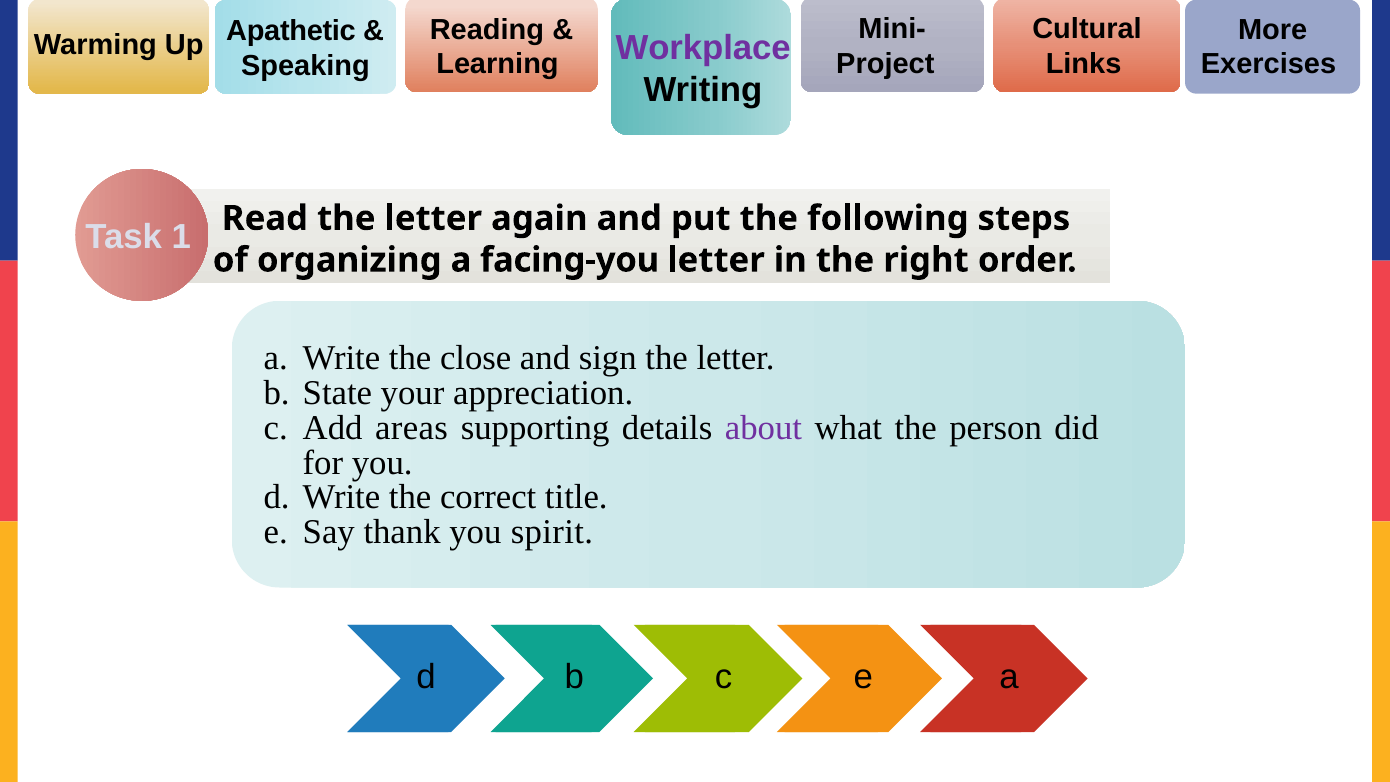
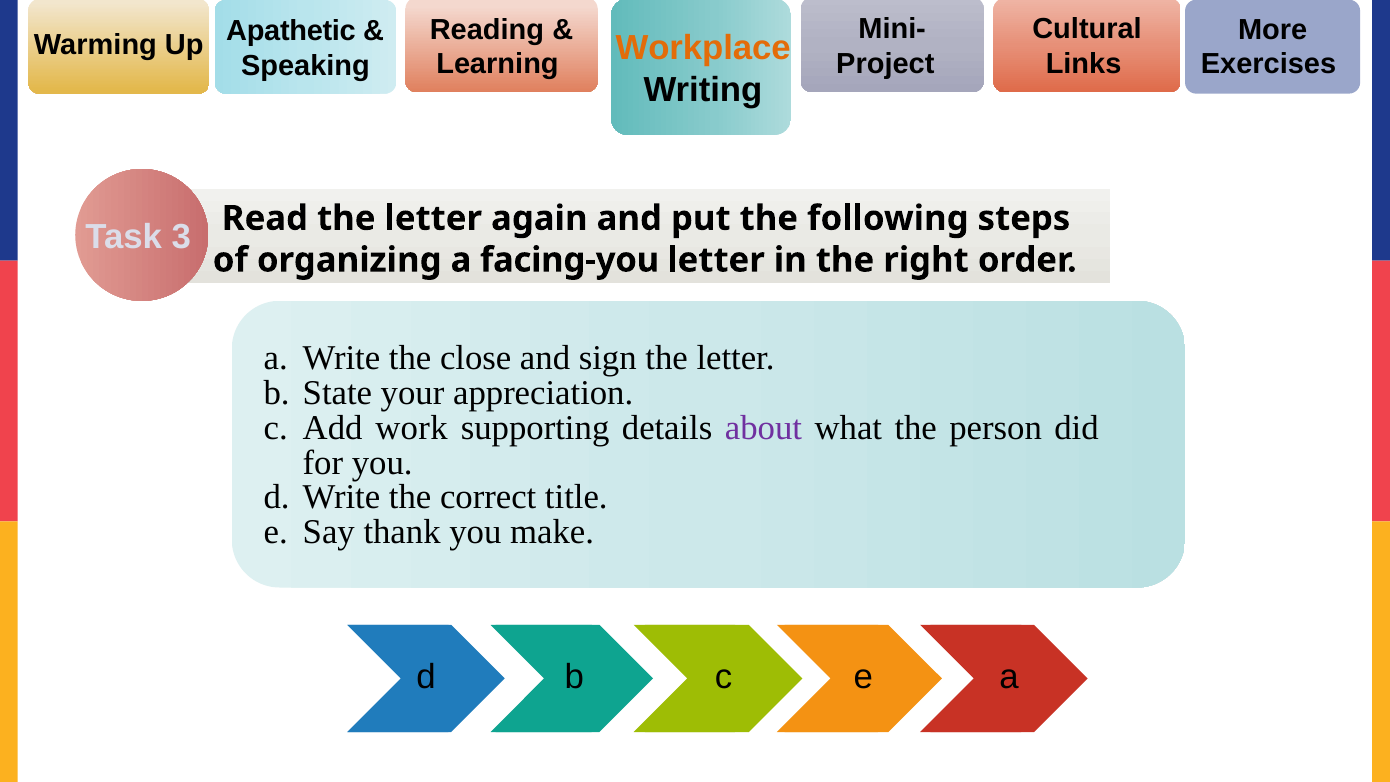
Workplace colour: purple -> orange
1: 1 -> 3
areas: areas -> work
spirit: spirit -> make
